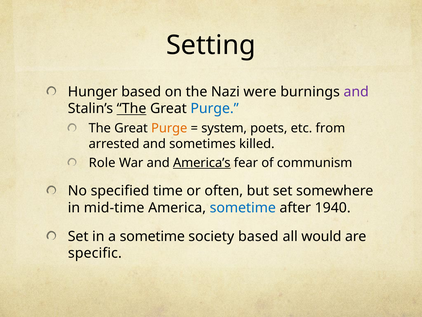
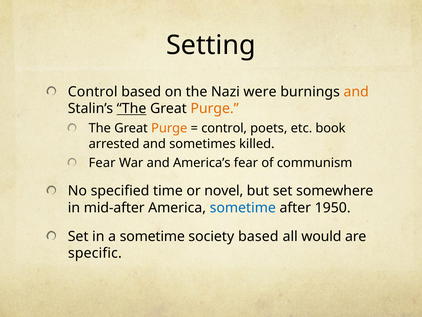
Hunger at (93, 92): Hunger -> Control
and at (356, 92) colour: purple -> orange
Purge at (215, 108) colour: blue -> orange
system at (224, 128): system -> control
from: from -> book
Role at (102, 163): Role -> Fear
America’s underline: present -> none
often: often -> novel
mid-time: mid-time -> mid-after
1940: 1940 -> 1950
